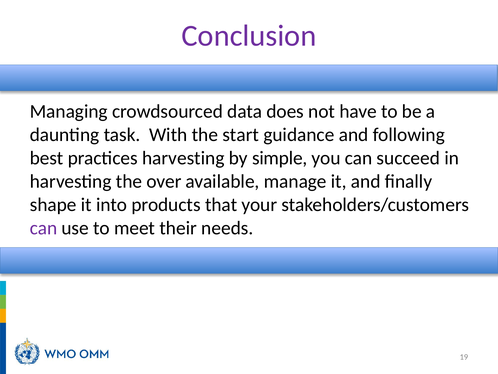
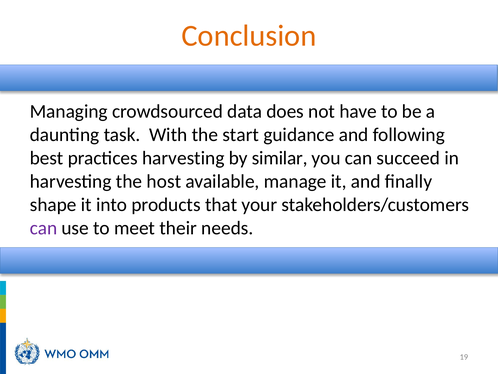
Conclusion colour: purple -> orange
simple: simple -> similar
over: over -> host
